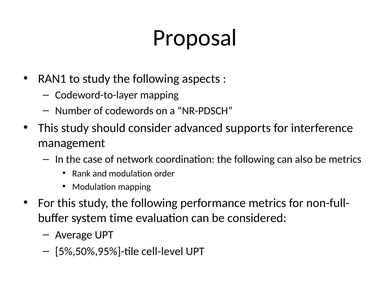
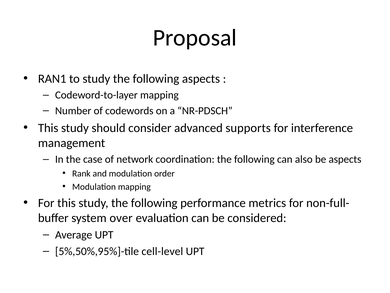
be metrics: metrics -> aspects
time: time -> over
